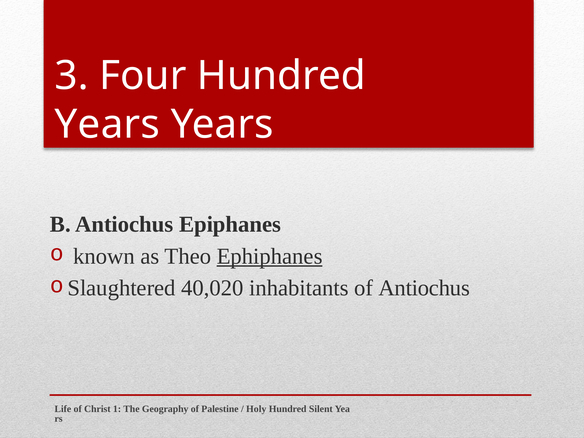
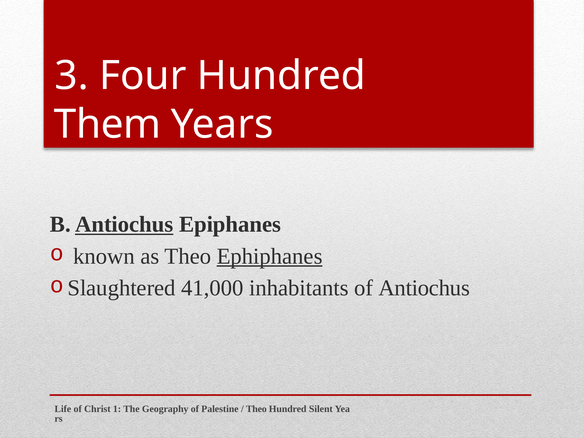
Years at (107, 125): Years -> Them
Antiochus at (124, 224) underline: none -> present
40,020: 40,020 -> 41,000
Holy at (256, 409): Holy -> Theo
